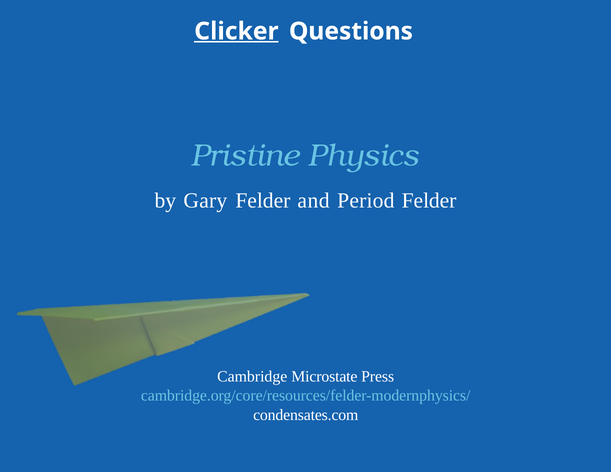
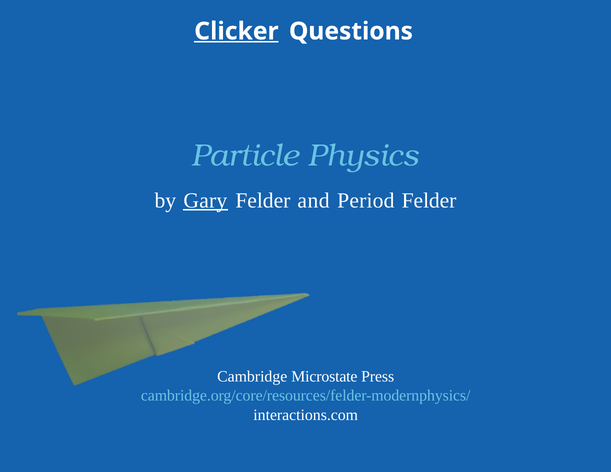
Pristine: Pristine -> Particle
Gary underline: none -> present
condensates.com: condensates.com -> interactions.com
